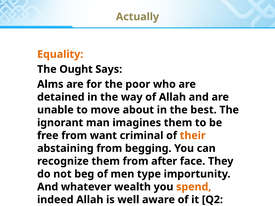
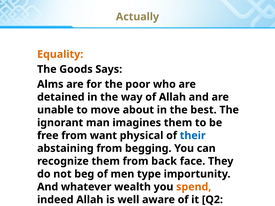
Ought: Ought -> Goods
criminal: criminal -> physical
their colour: orange -> blue
after: after -> back
